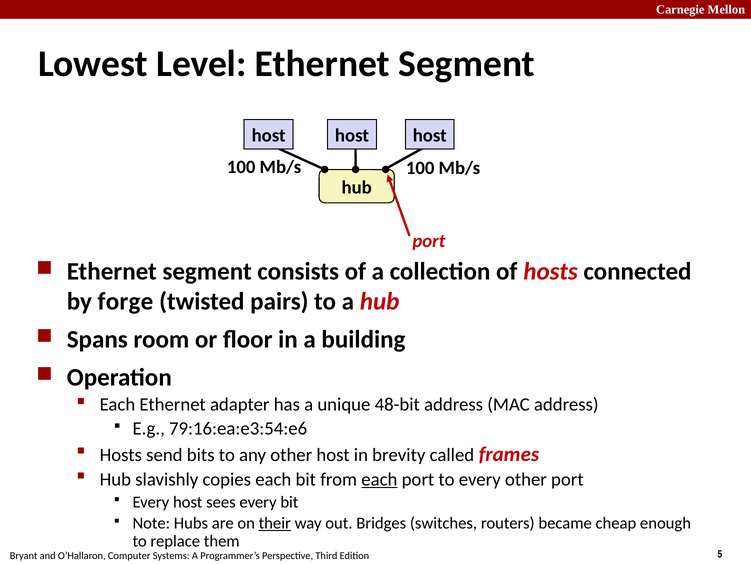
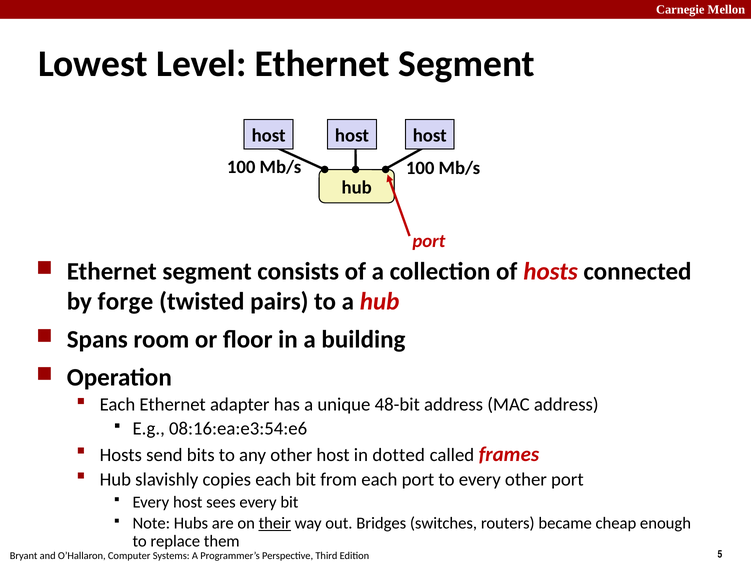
79:16:ea:e3:54:e6: 79:16:ea:e3:54:e6 -> 08:16:ea:e3:54:e6
brevity: brevity -> dotted
each at (379, 479) underline: present -> none
